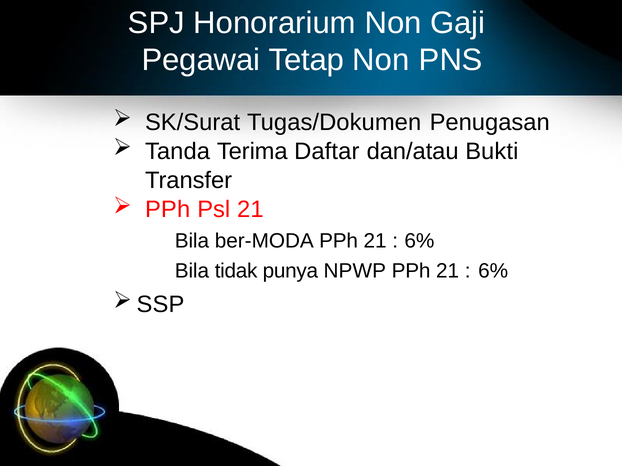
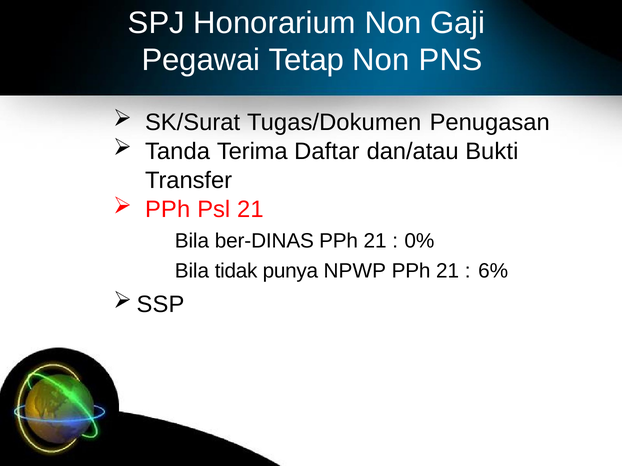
ber-MODA: ber-MODA -> ber-DINAS
6% at (419, 241): 6% -> 0%
